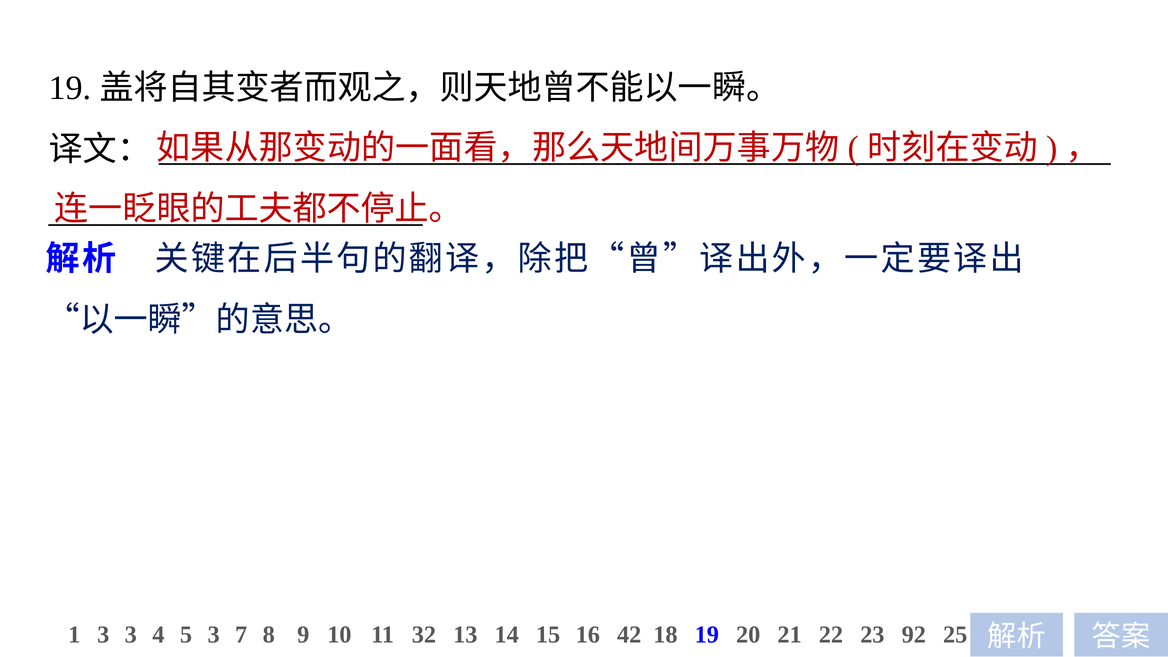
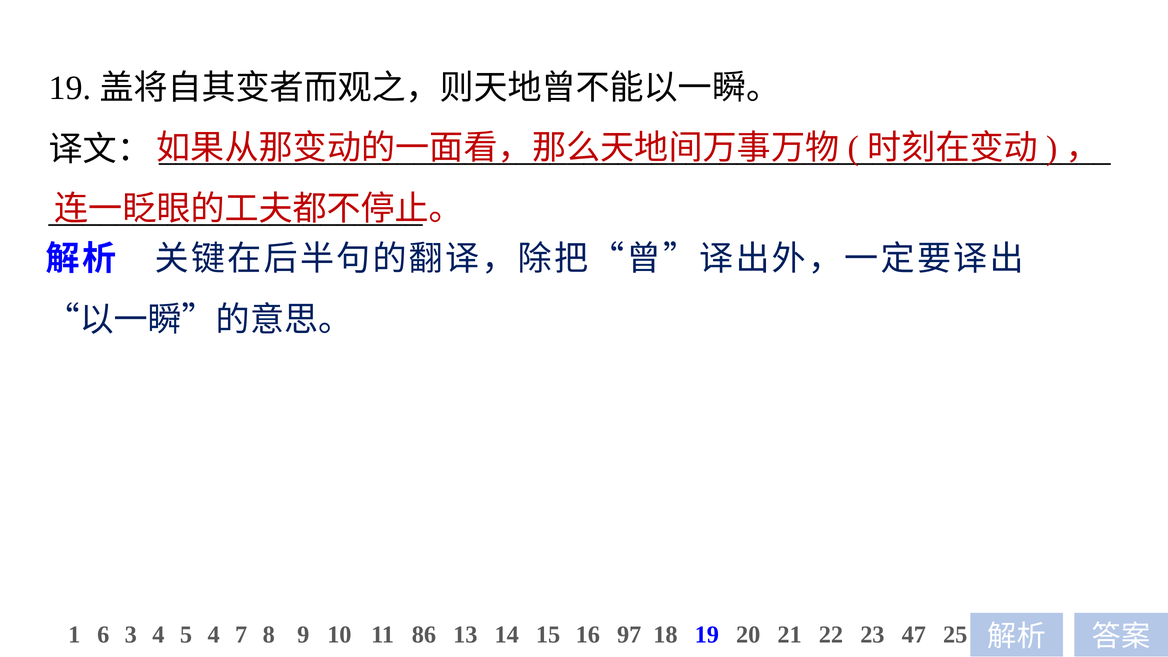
1 3: 3 -> 6
5 3: 3 -> 4
32: 32 -> 86
42: 42 -> 97
92: 92 -> 47
